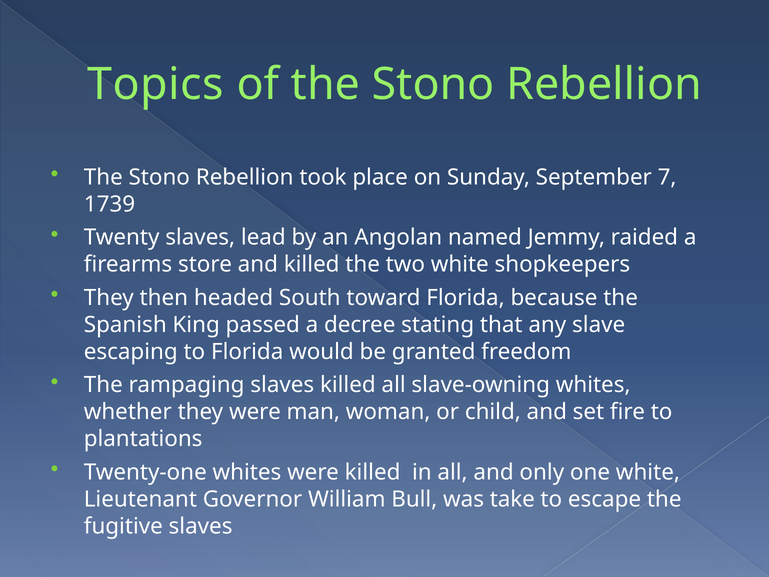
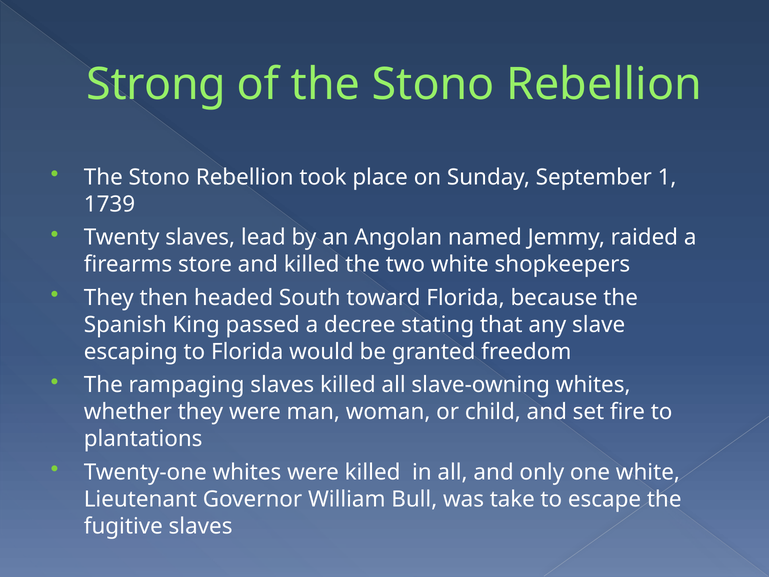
Topics: Topics -> Strong
7: 7 -> 1
